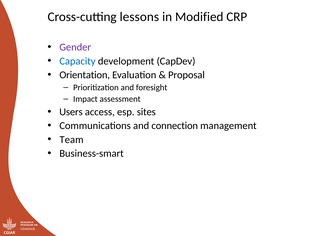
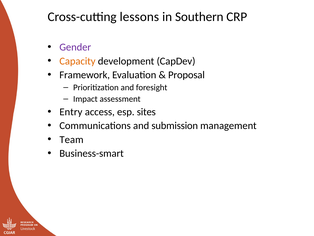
Modified: Modified -> Southern
Capacity colour: blue -> orange
Orientation: Orientation -> Framework
Users: Users -> Entry
connection: connection -> submission
